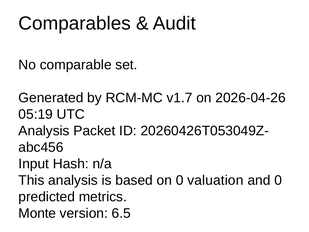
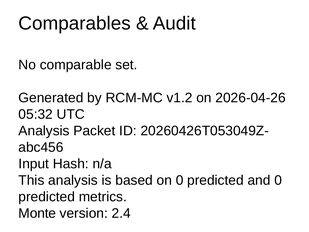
v1.7: v1.7 -> v1.2
05:19: 05:19 -> 05:32
on 0 valuation: valuation -> predicted
6.5: 6.5 -> 2.4
